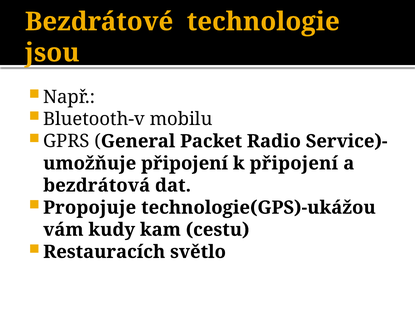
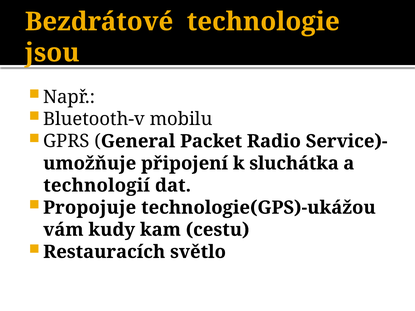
k připojení: připojení -> sluchátka
bezdrátová: bezdrátová -> technologií
